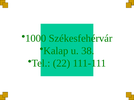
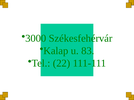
1000: 1000 -> 3000
38: 38 -> 83
